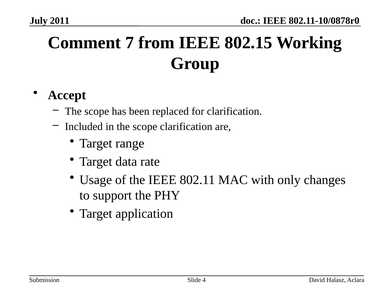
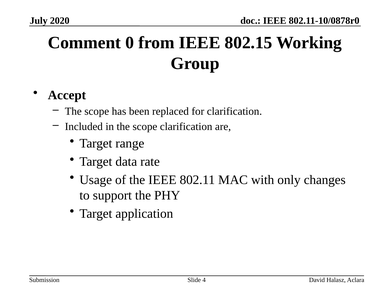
2011: 2011 -> 2020
7: 7 -> 0
